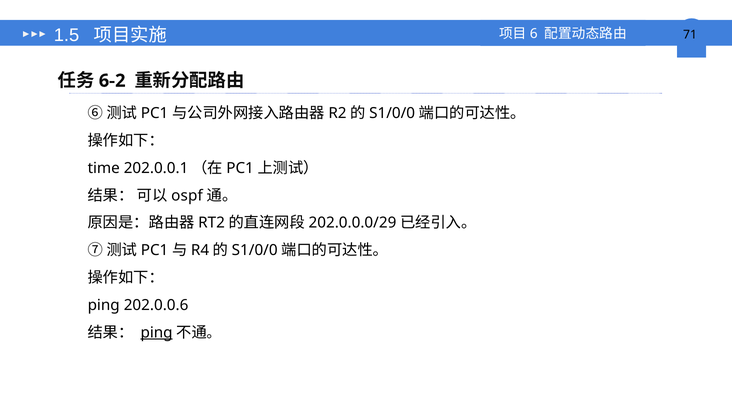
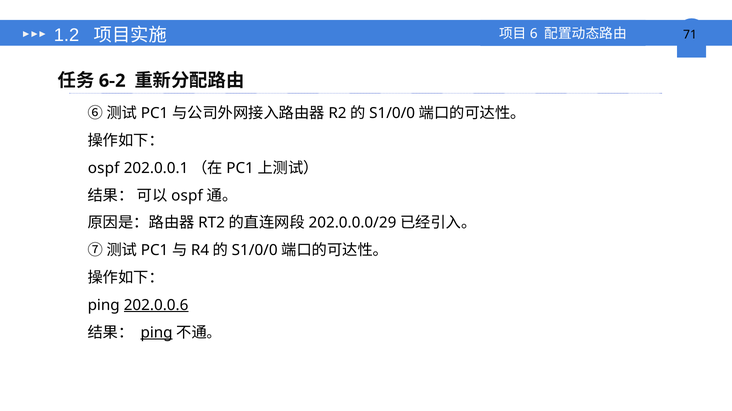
1.5: 1.5 -> 1.2
time at (104, 168): time -> ospf
202.0.0.6 underline: none -> present
